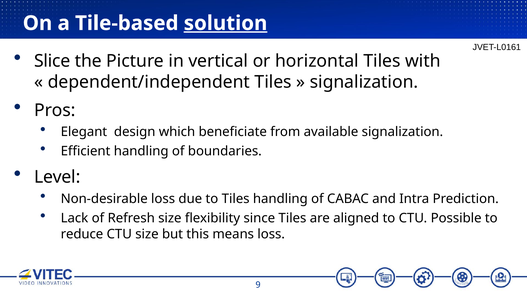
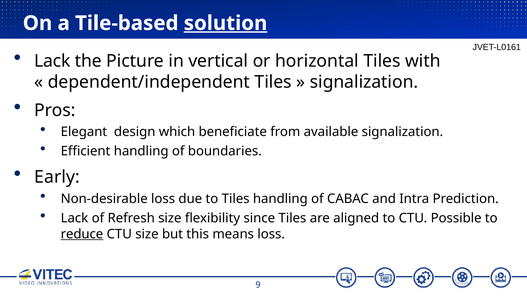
Slice at (52, 61): Slice -> Lack
Level: Level -> Early
reduce underline: none -> present
